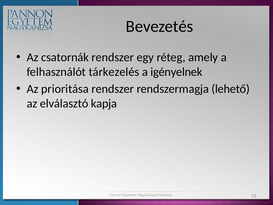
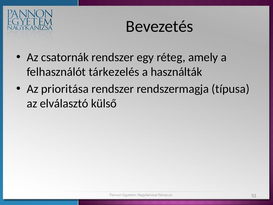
igényelnek: igényelnek -> használták
lehető: lehető -> típusa
kapja: kapja -> külső
